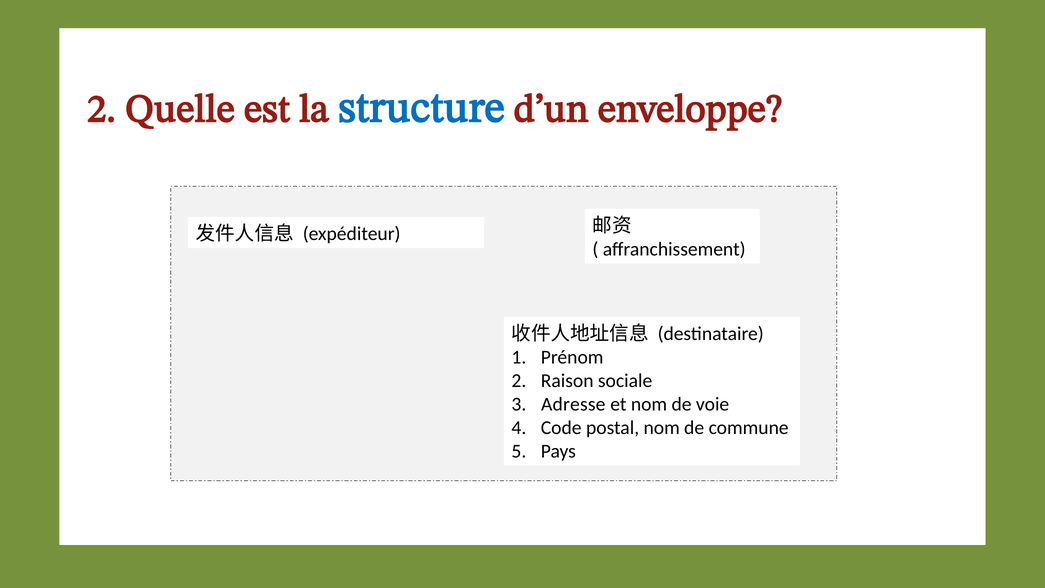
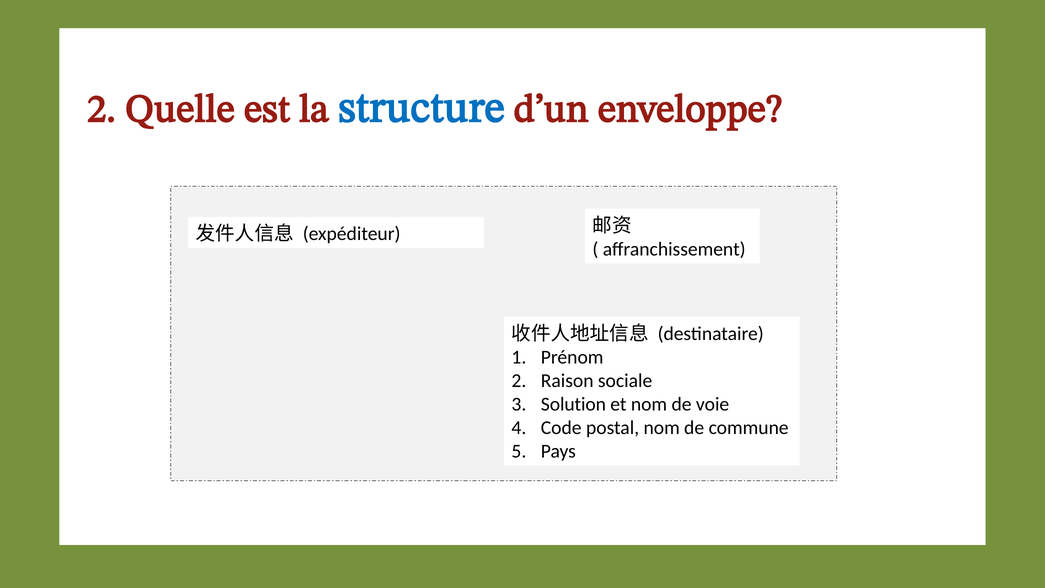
Adresse: Adresse -> Solution
